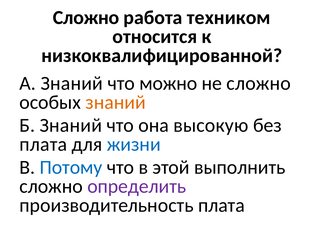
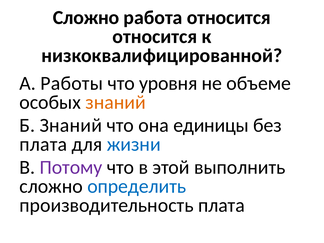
работа техником: техником -> относится
А Знаний: Знаний -> Работы
можно: можно -> уровня
не сложно: сложно -> объеме
высокую: высокую -> единицы
Потому colour: blue -> purple
определить colour: purple -> blue
